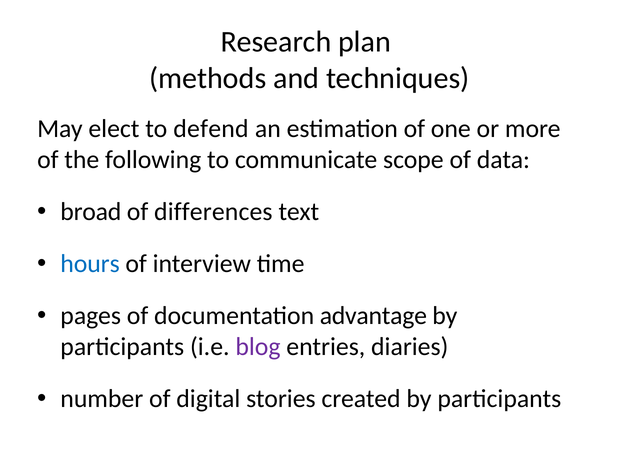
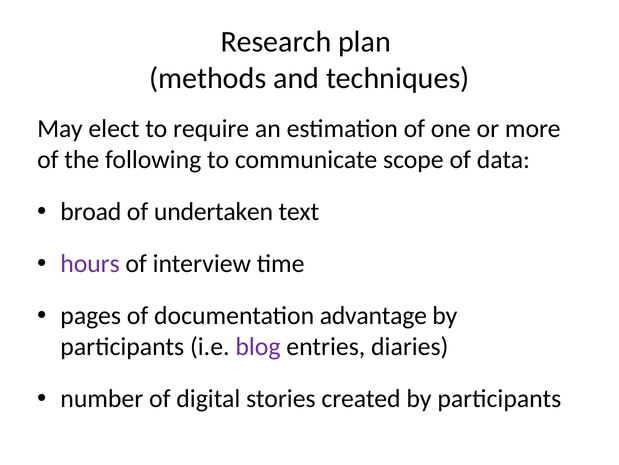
defend: defend -> require
differences: differences -> undertaken
hours colour: blue -> purple
